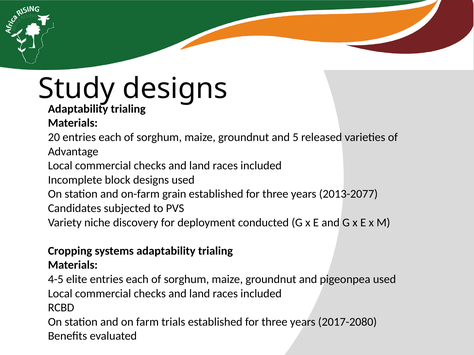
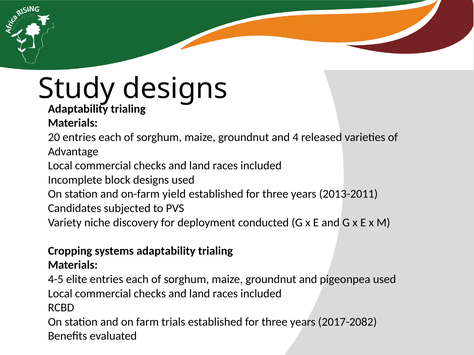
5: 5 -> 4
grain: grain -> yield
2013-2077: 2013-2077 -> 2013-2011
2017-2080: 2017-2080 -> 2017-2082
